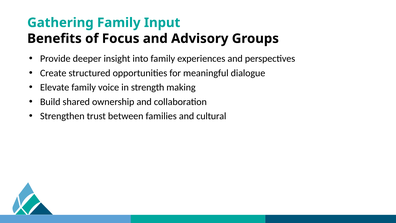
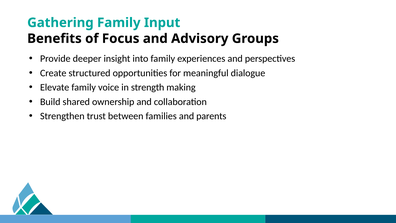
cultural: cultural -> parents
